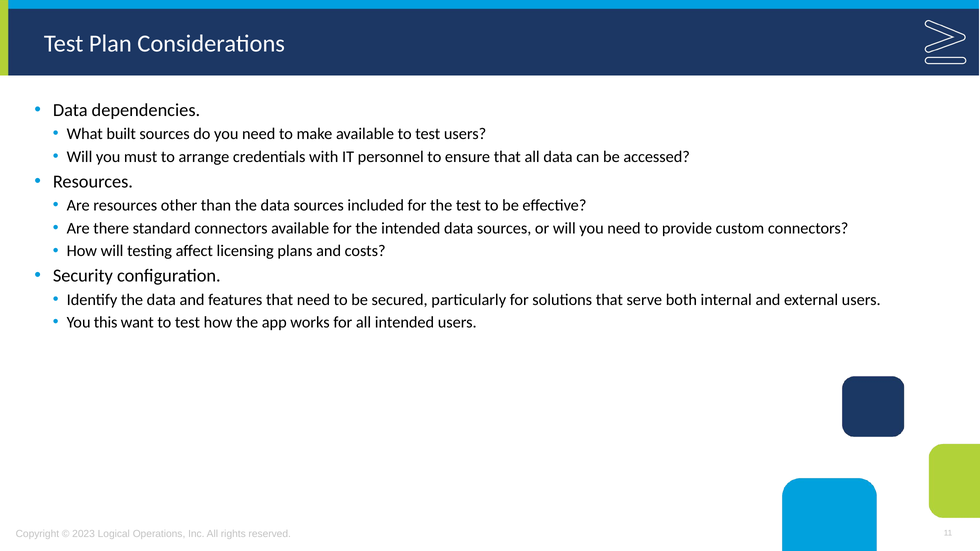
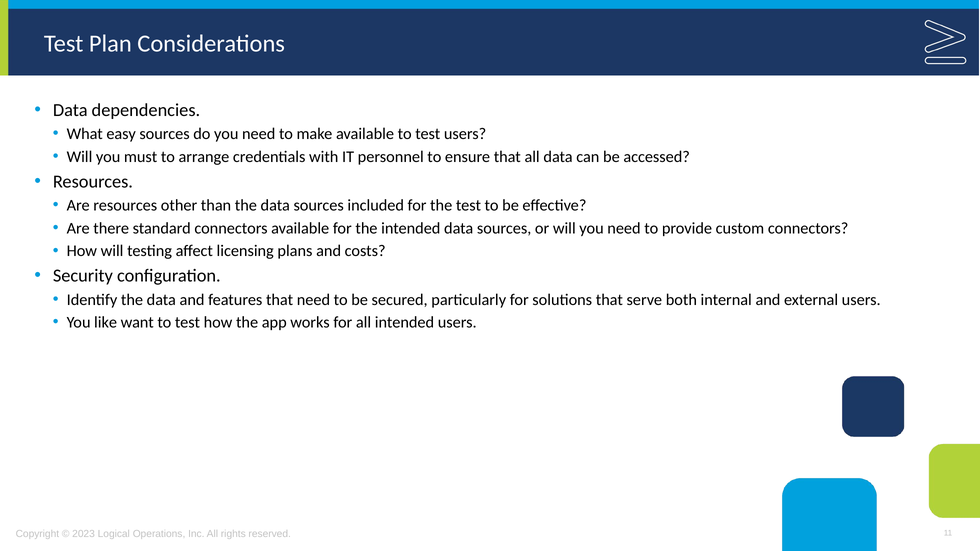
built: built -> easy
this: this -> like
